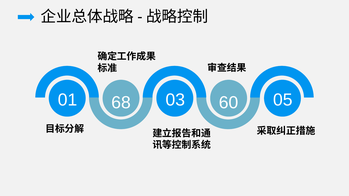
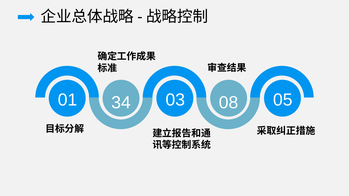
68: 68 -> 34
60: 60 -> 08
